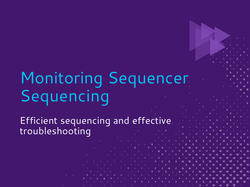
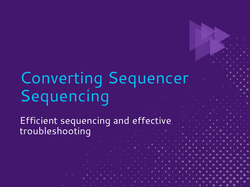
Monitoring: Monitoring -> Converting
